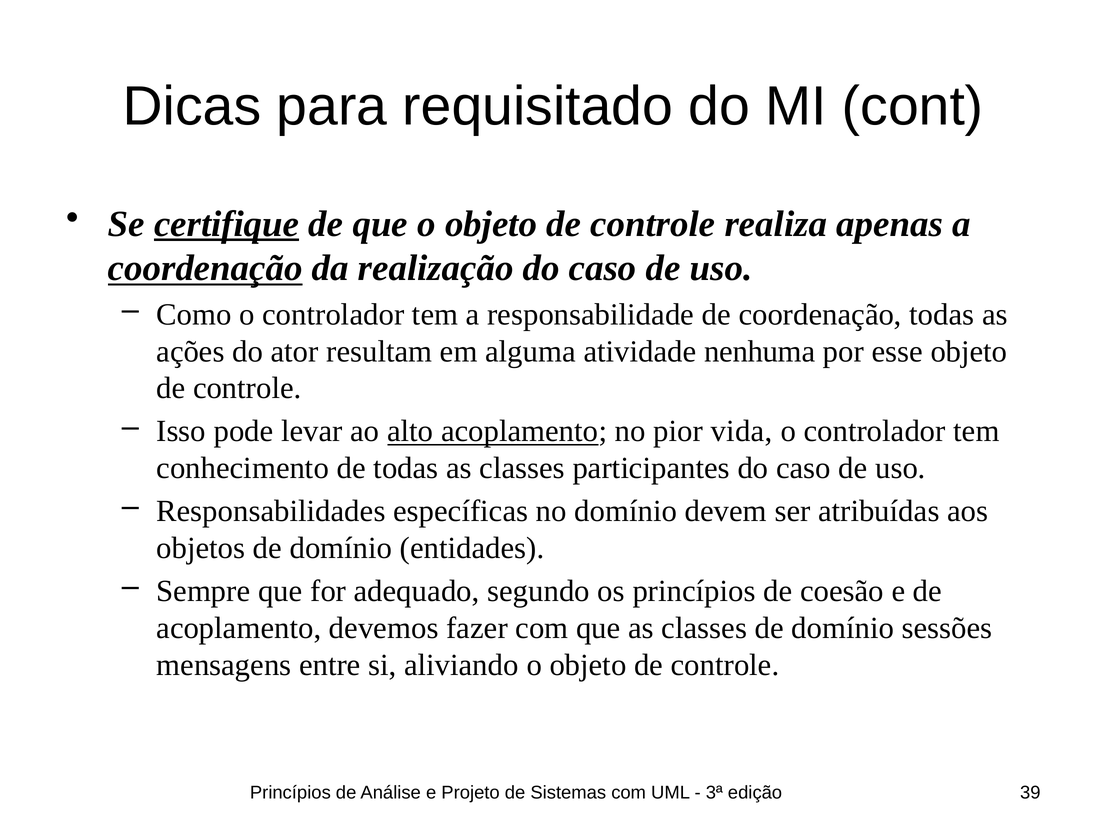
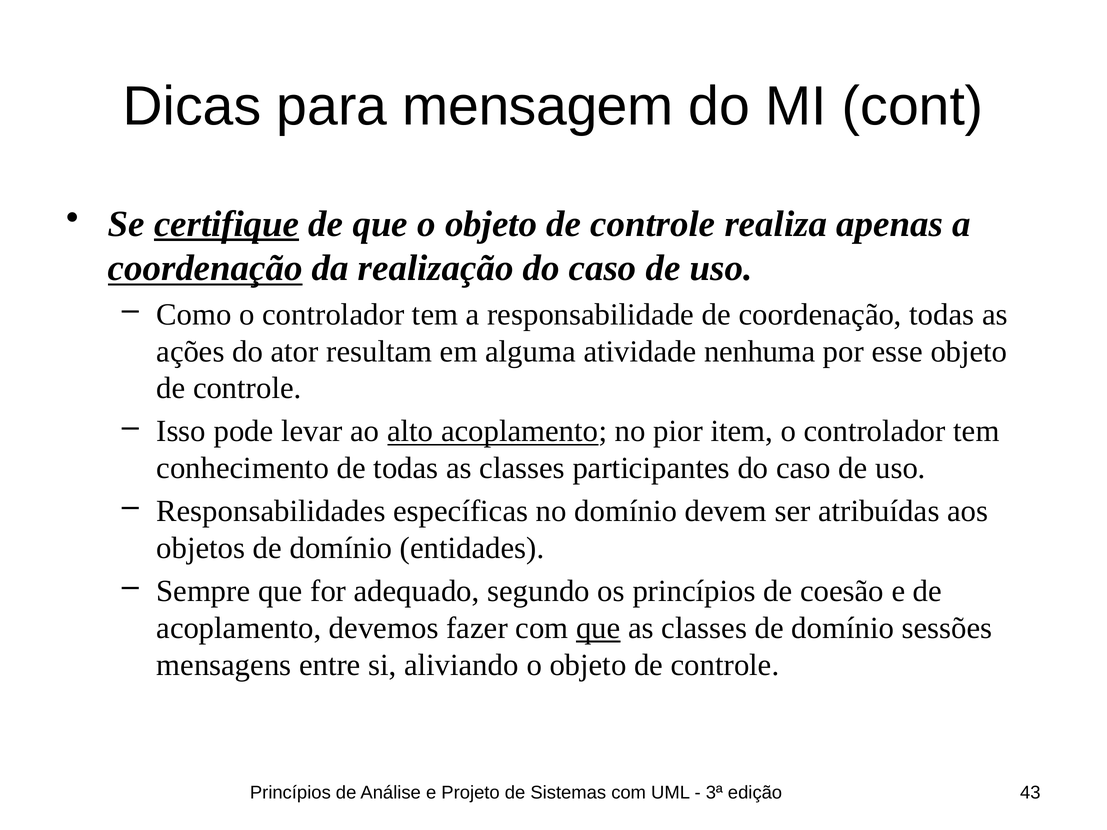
requisitado: requisitado -> mensagem
vida: vida -> item
que at (598, 628) underline: none -> present
39: 39 -> 43
